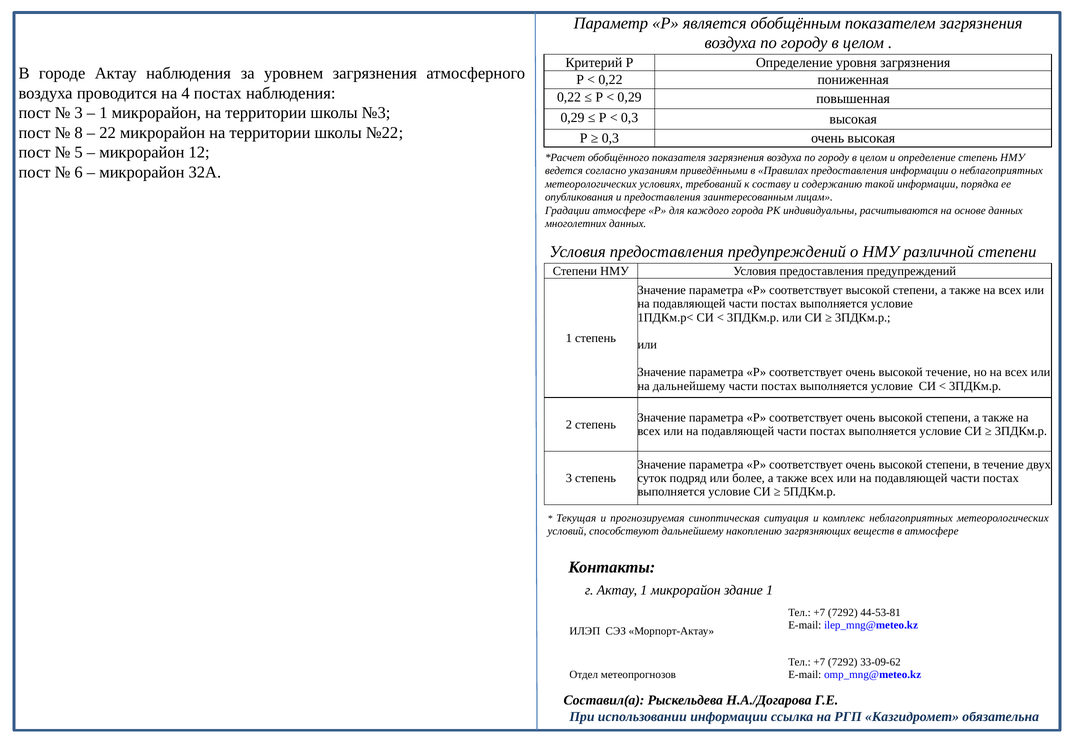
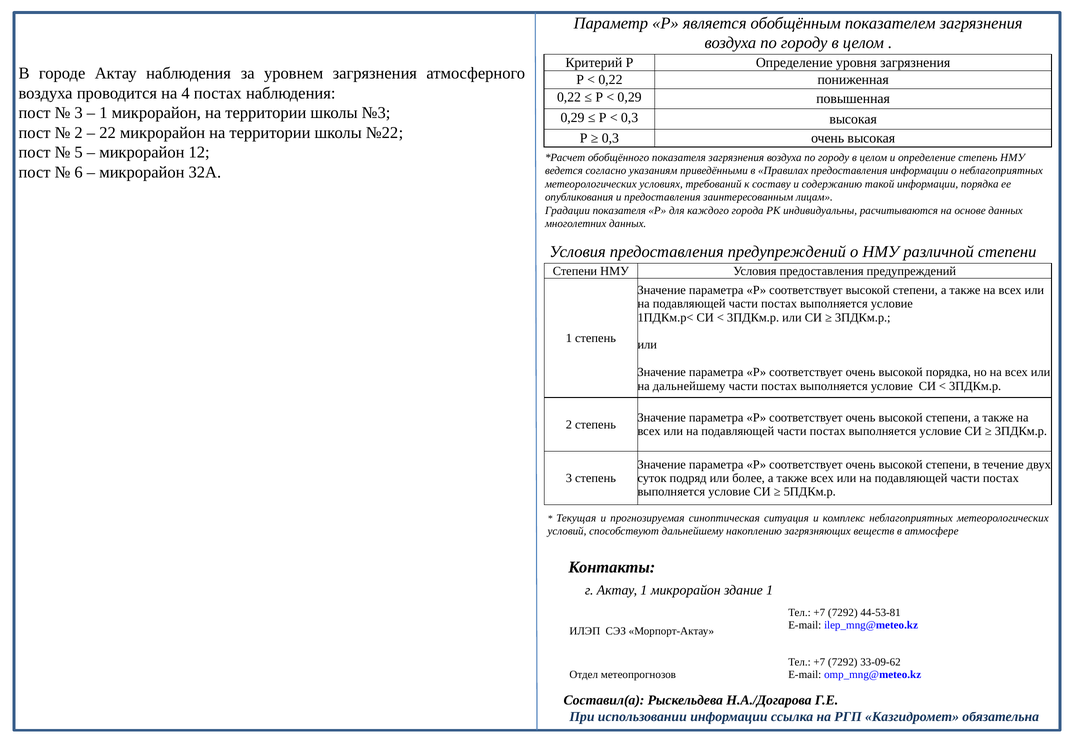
8 at (79, 133): 8 -> 2
Градации атмосфере: атмосфере -> показателя
высокой течение: течение -> порядка
